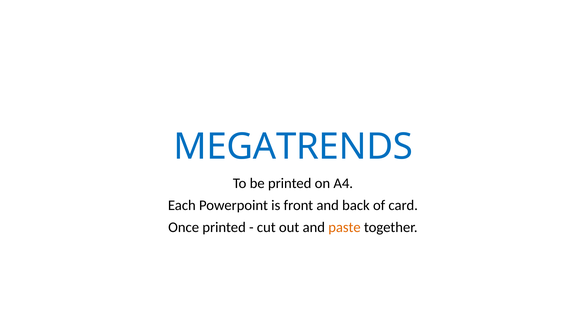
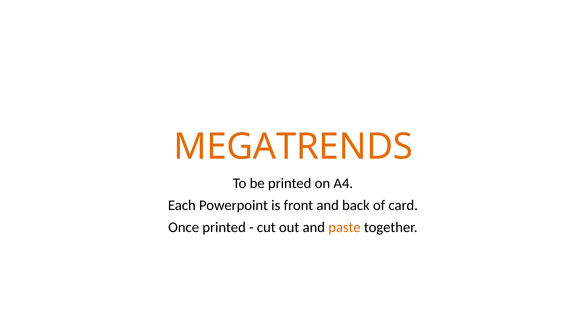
MEGATRENDS colour: blue -> orange
